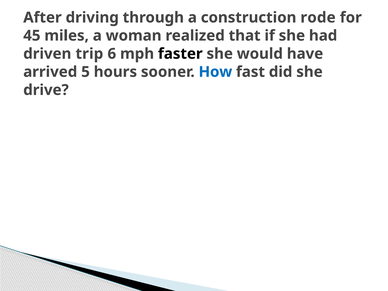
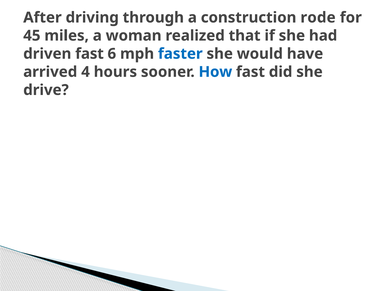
driven trip: trip -> fast
faster colour: black -> blue
5: 5 -> 4
